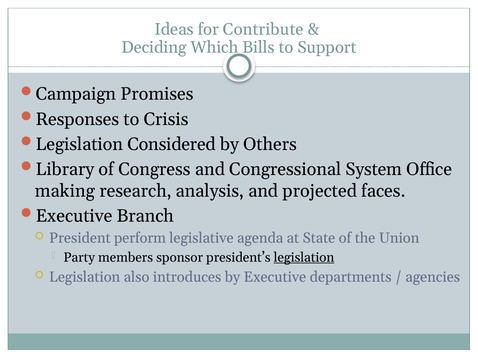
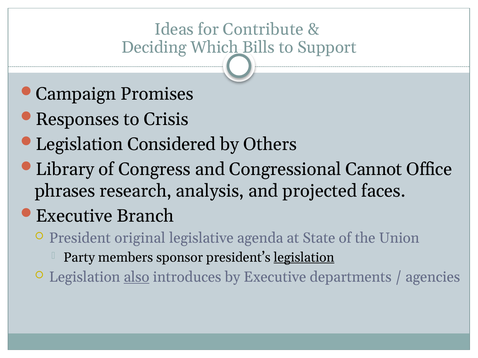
System: System -> Cannot
making: making -> phrases
perform: perform -> original
also underline: none -> present
